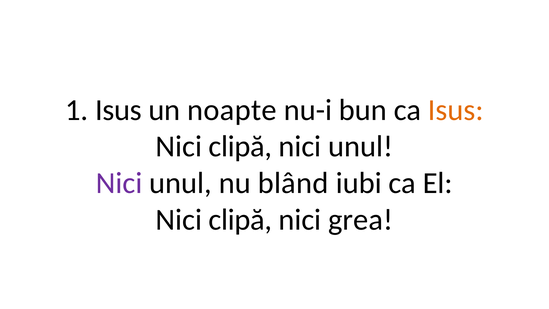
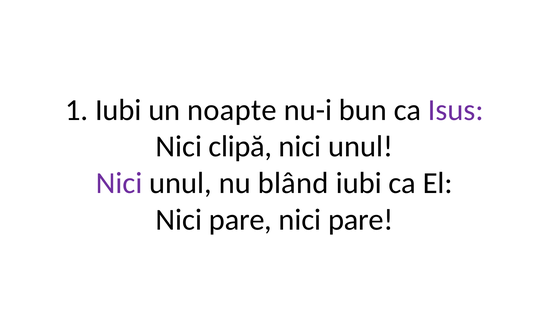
1 Isus: Isus -> Iubi
Isus at (456, 110) colour: orange -> purple
clipă at (240, 220): clipă -> pare
grea at (361, 220): grea -> pare
